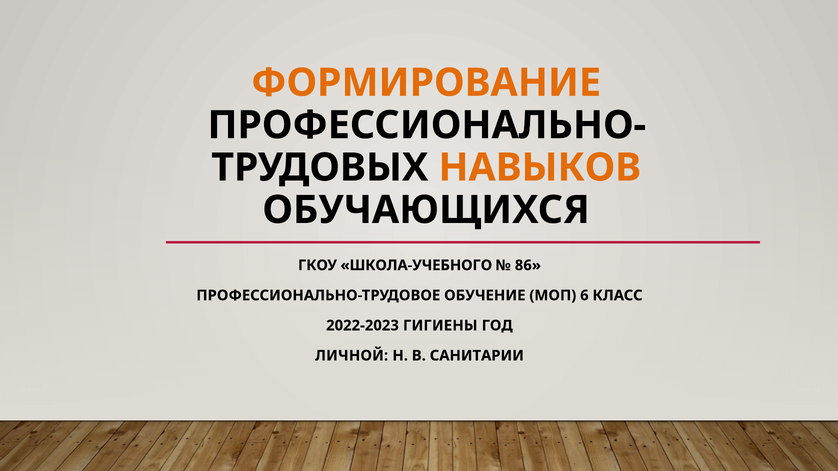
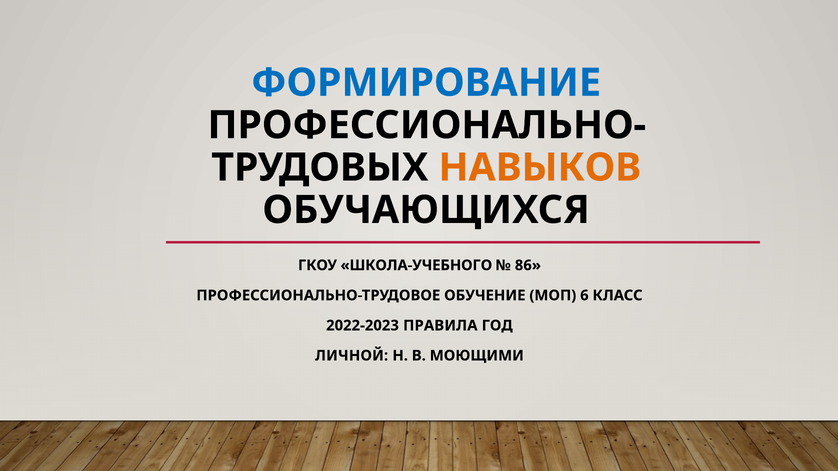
ФОРМИРОВАНИЕ colour: orange -> blue
ГИГИЕНЫ: ГИГИЕНЫ -> ПРАВИЛА
САНИТАРИИ: САНИТАРИИ -> МОЮЩИМИ
